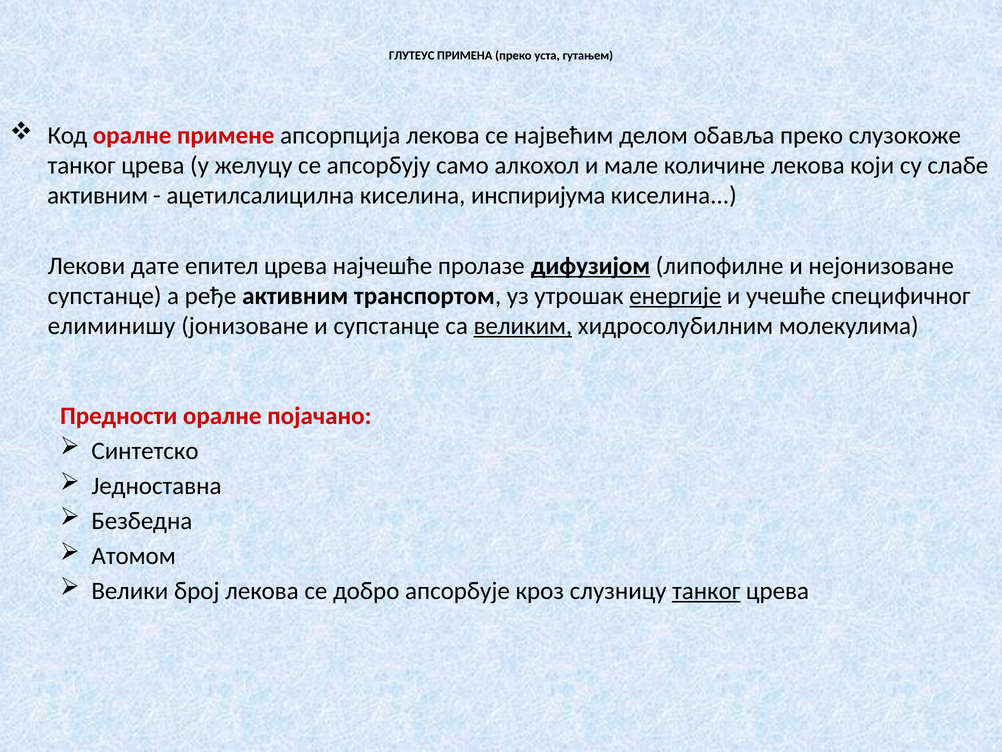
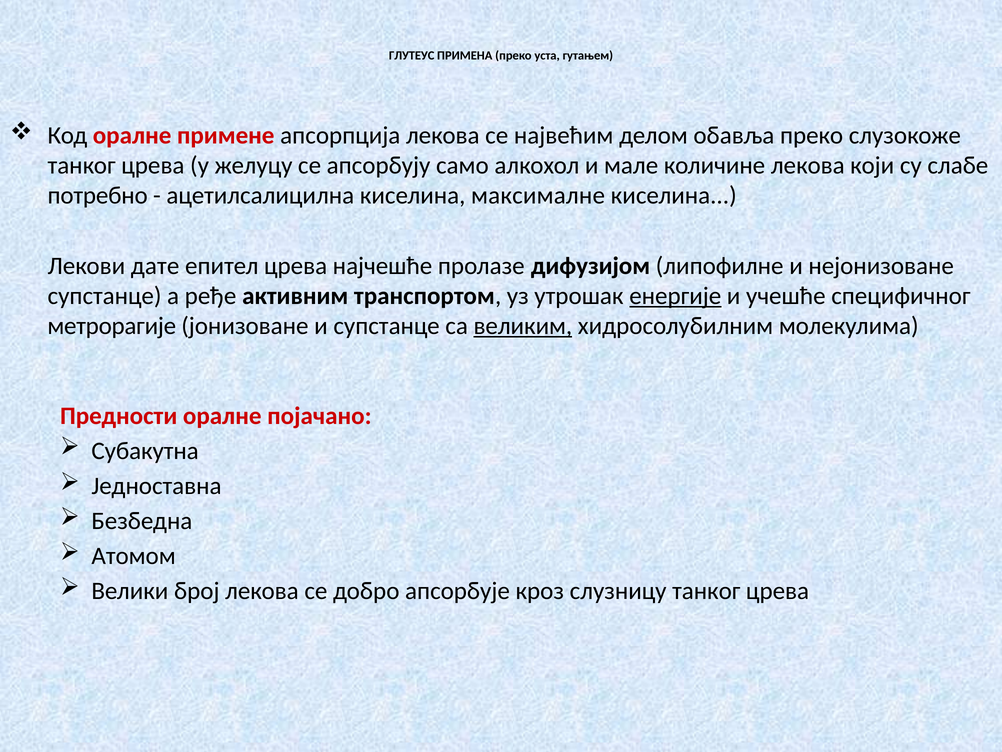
активним at (98, 196): активним -> потребно
инспиријума: инспиријума -> максималне
дифузијом underline: present -> none
елиминишу: елиминишу -> метрорагије
Синтетско: Синтетско -> Субакутна
танког at (706, 591) underline: present -> none
